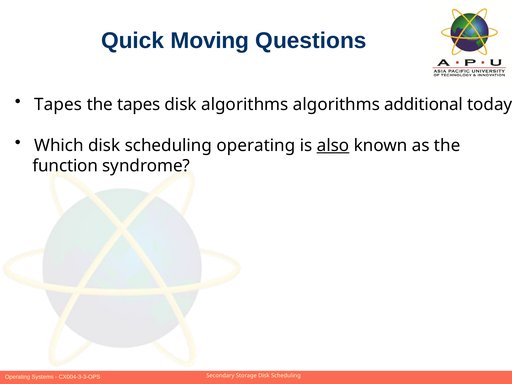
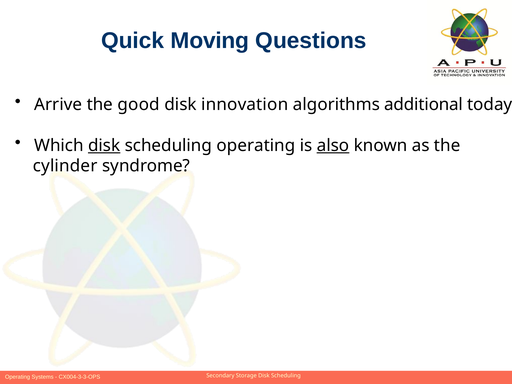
Tapes at (58, 104): Tapes -> Arrive
the tapes: tapes -> good
disk algorithms: algorithms -> innovation
disk at (104, 145) underline: none -> present
function: function -> cylinder
